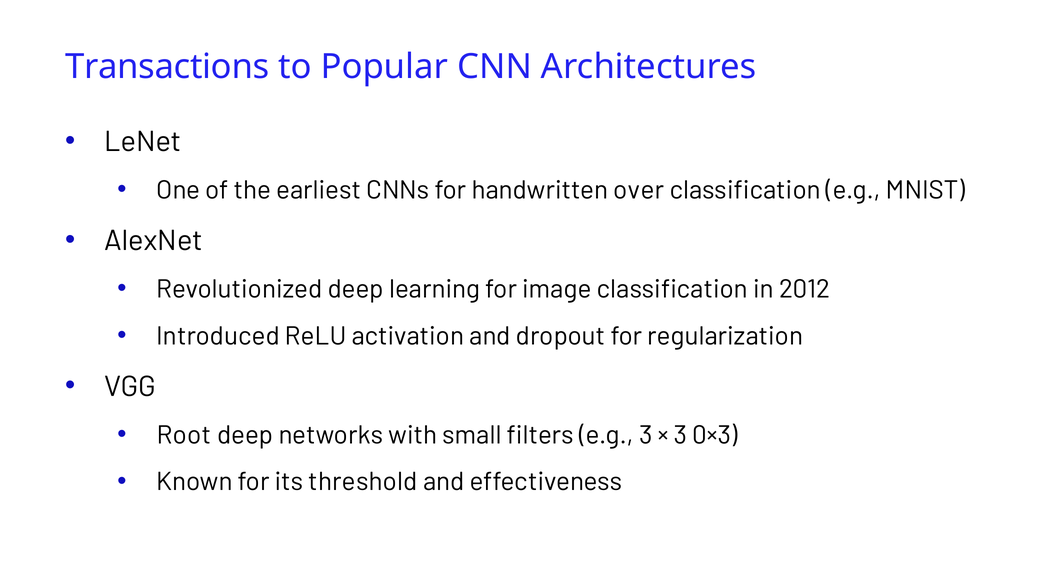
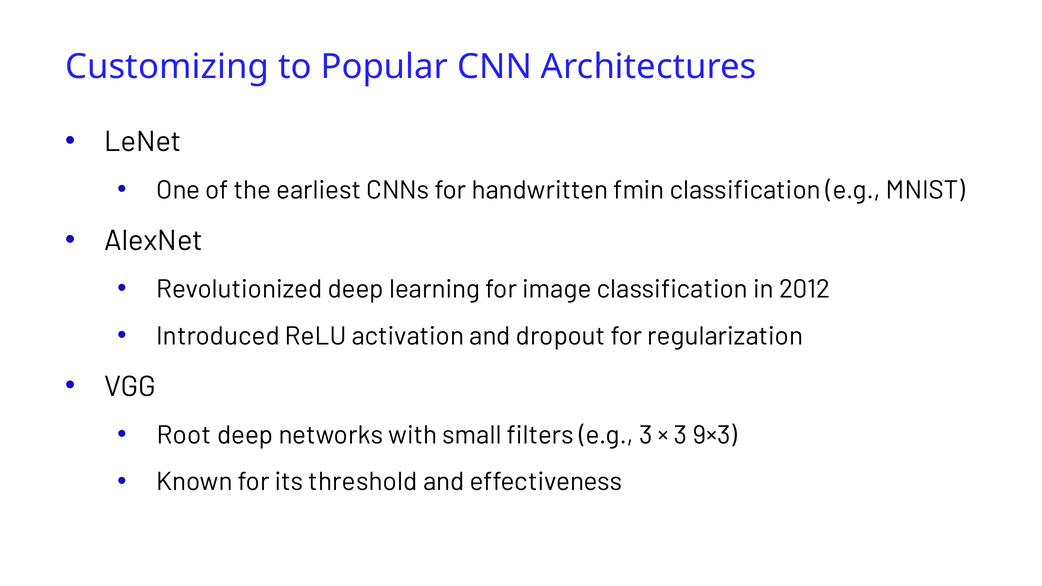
Transactions: Transactions -> Customizing
over: over -> fmin
0×3: 0×3 -> 9×3
